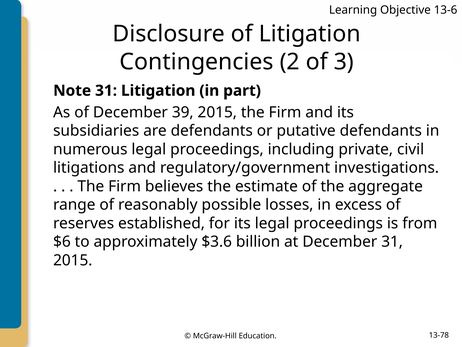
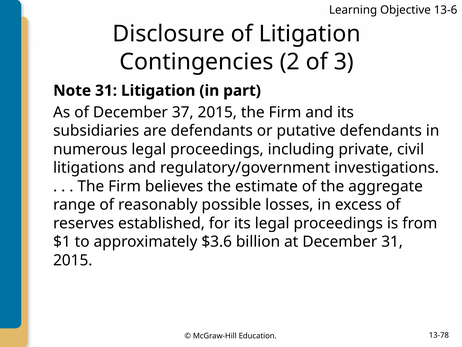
39: 39 -> 37
$6: $6 -> $1
